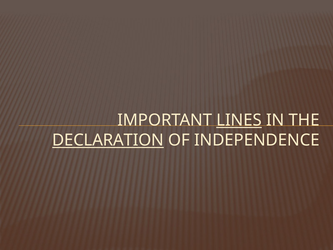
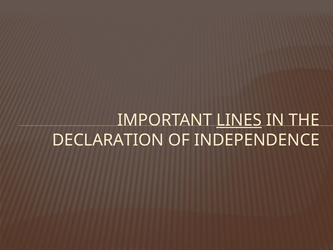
DECLARATION underline: present -> none
